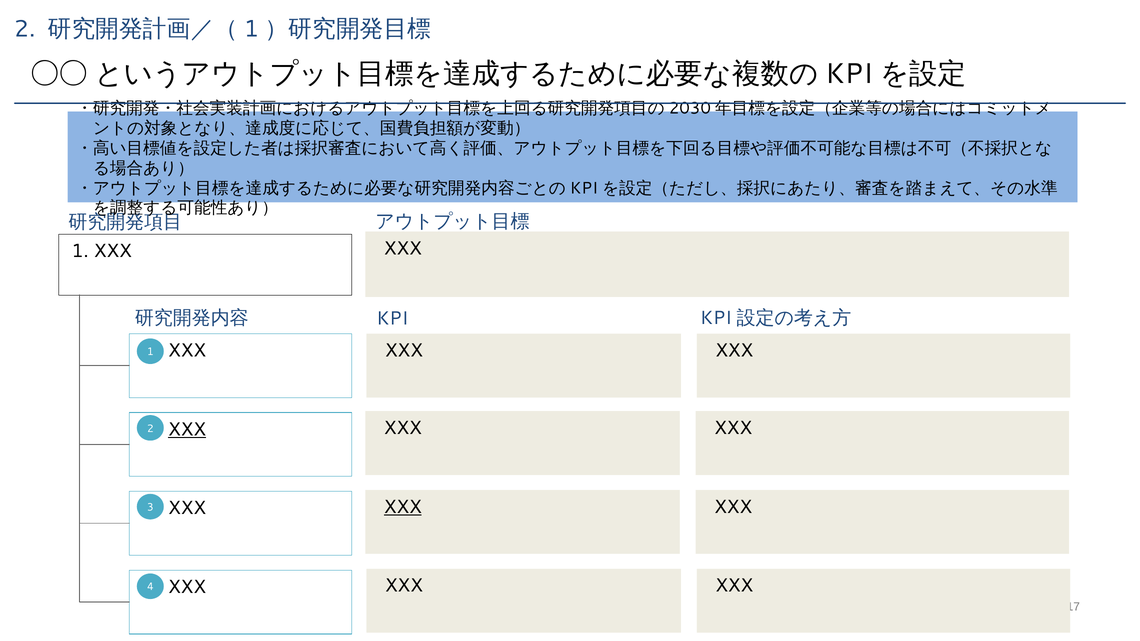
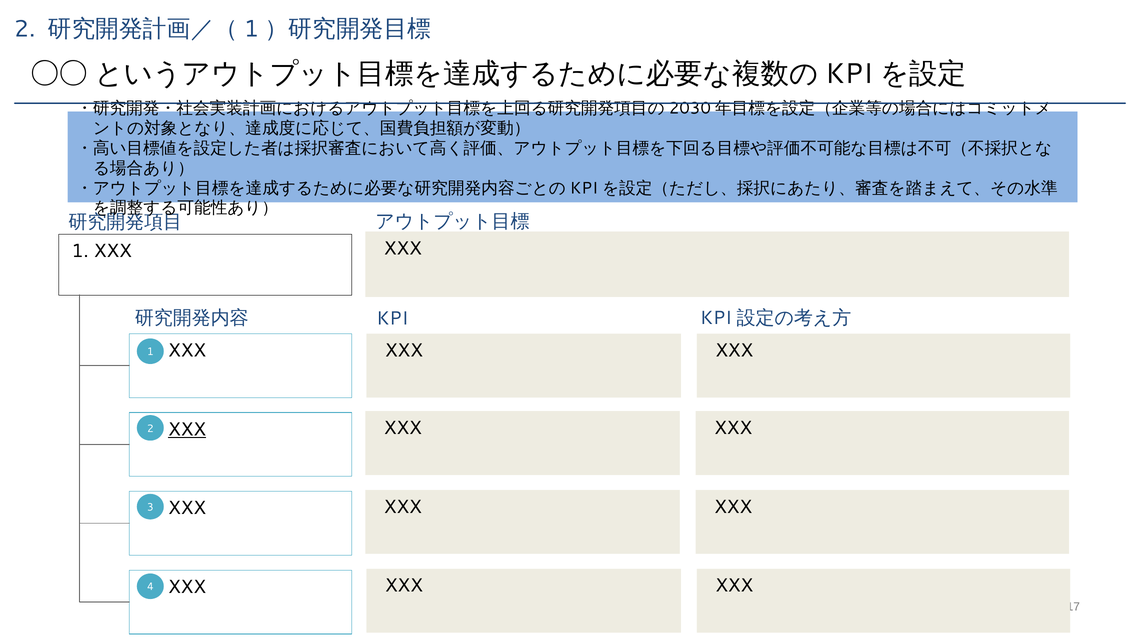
XXX at (403, 507) underline: present -> none
